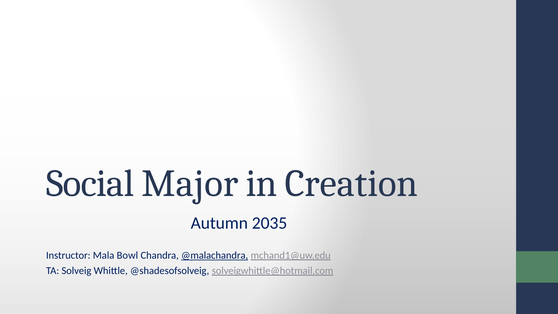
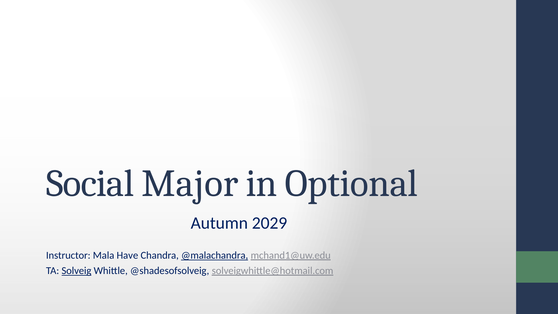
Creation: Creation -> Optional
2035: 2035 -> 2029
Bowl: Bowl -> Have
Solveig underline: none -> present
